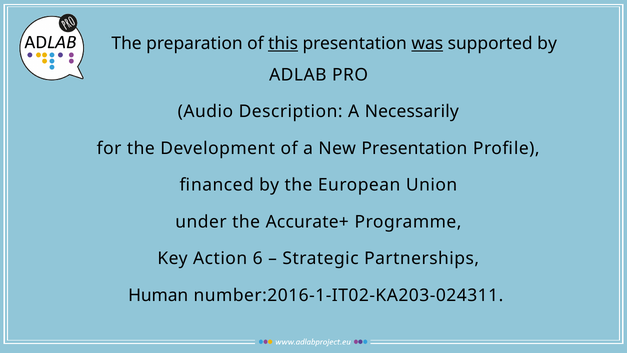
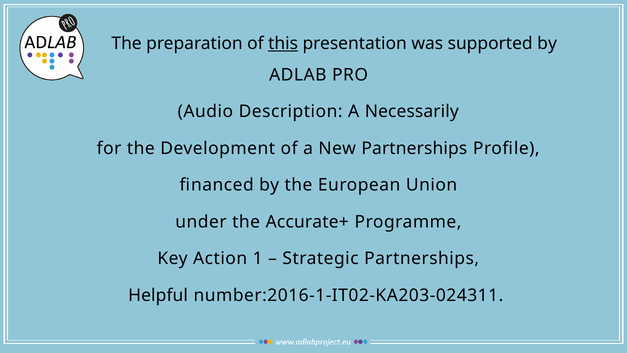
was underline: present -> none
New Presentation: Presentation -> Partnerships
6: 6 -> 1
Human: Human -> Helpful
